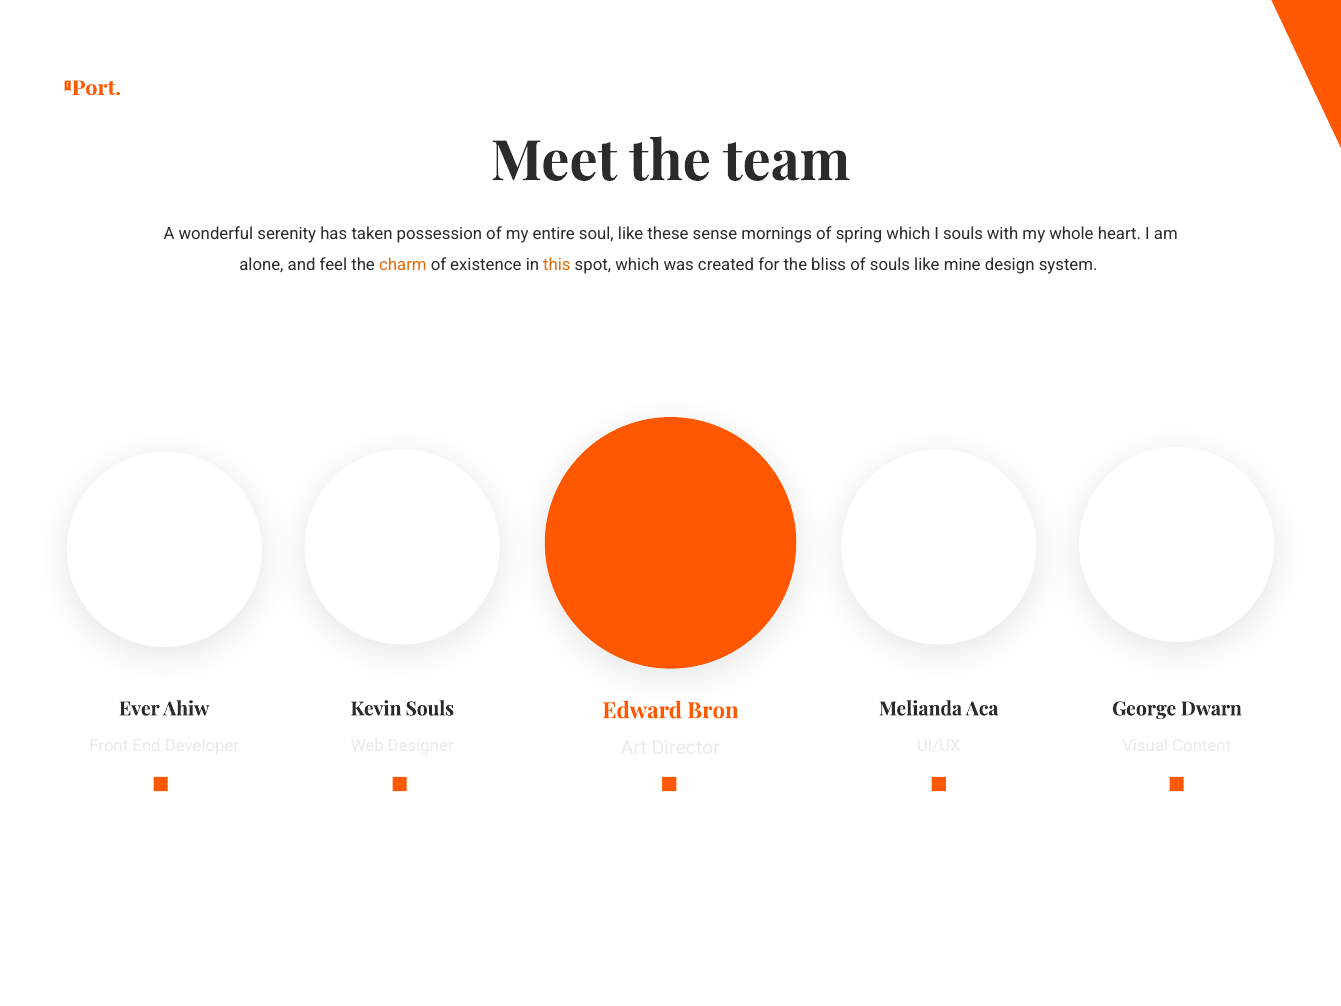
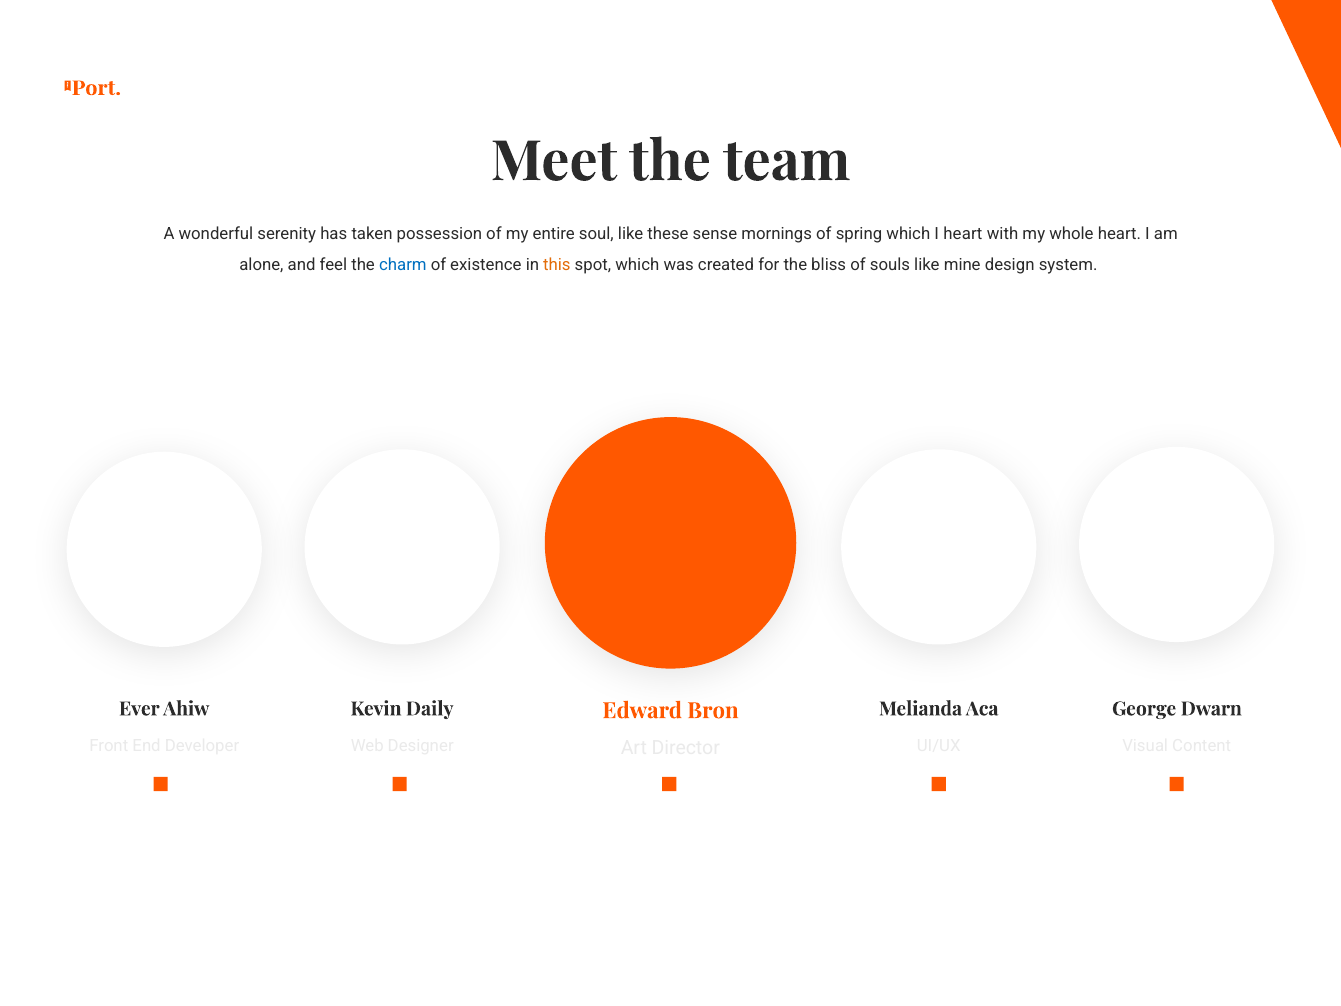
I souls: souls -> heart
charm colour: orange -> blue
Kevin Souls: Souls -> Daily
